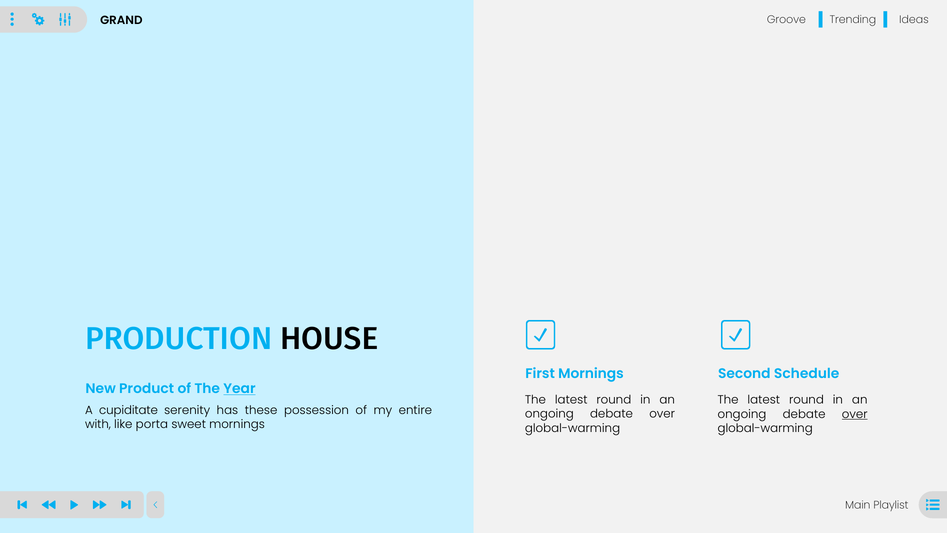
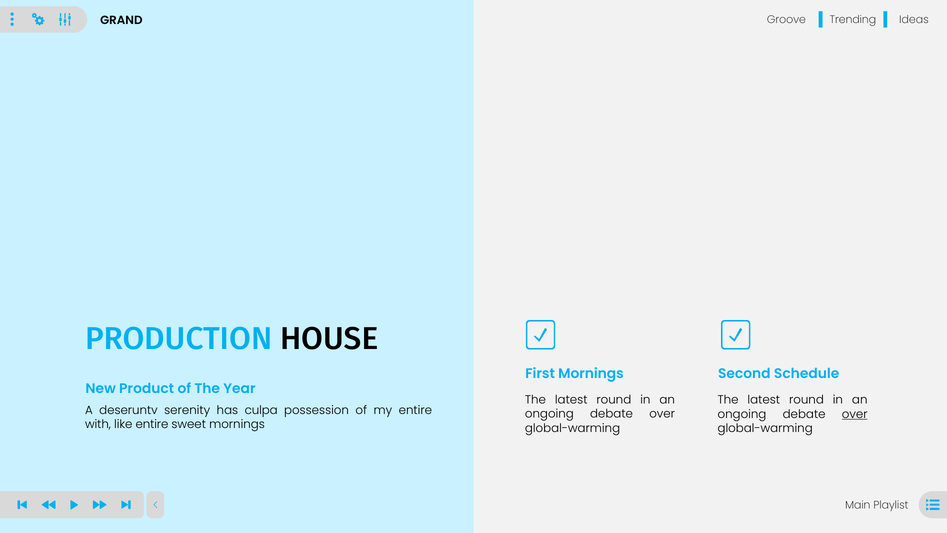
Year underline: present -> none
cupiditate: cupiditate -> deseruntv
these: these -> culpa
like porta: porta -> entire
